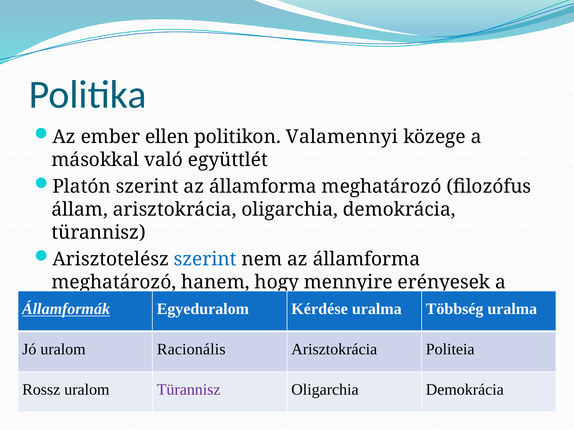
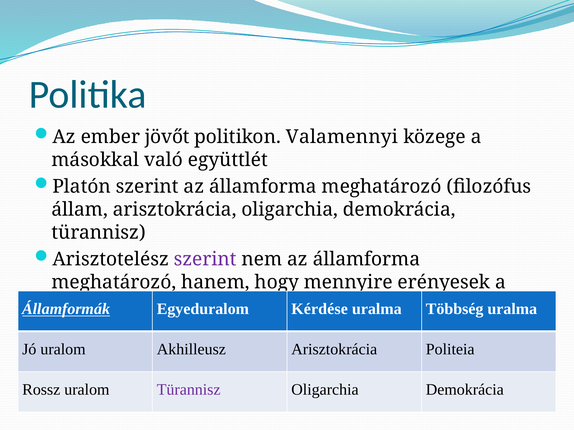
ellen: ellen -> jövőt
szerint at (205, 260) colour: blue -> purple
Racionális: Racionális -> Akhilleusz
